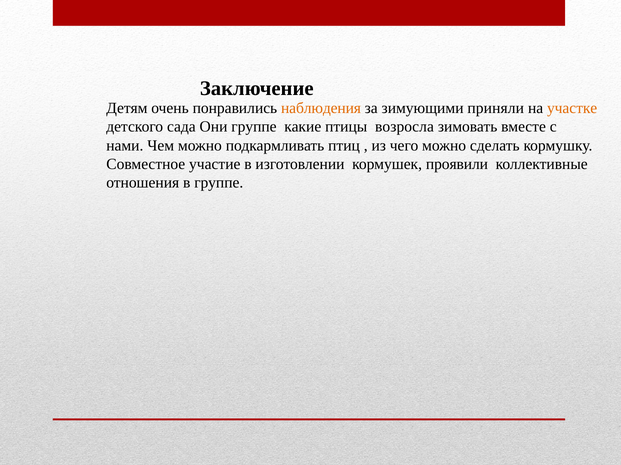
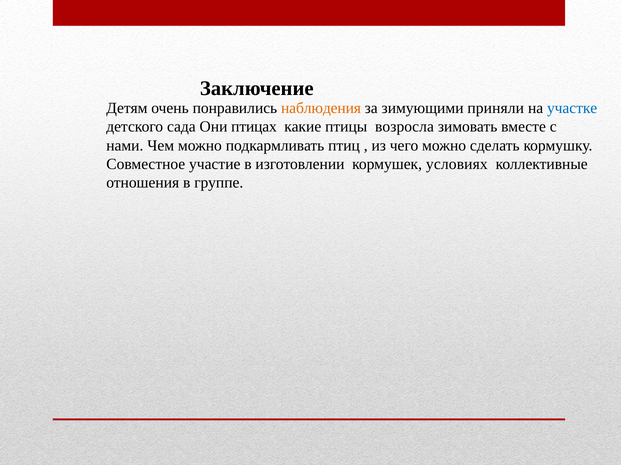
участке colour: orange -> blue
Они группе: группе -> птицах
проявили: проявили -> условиях
